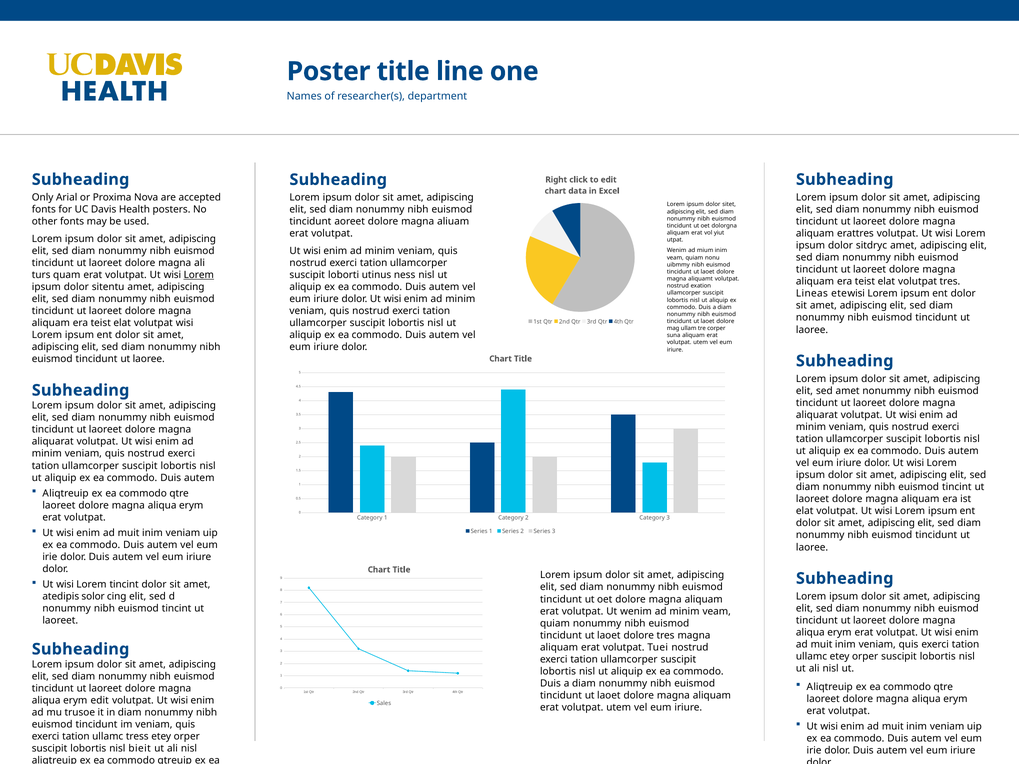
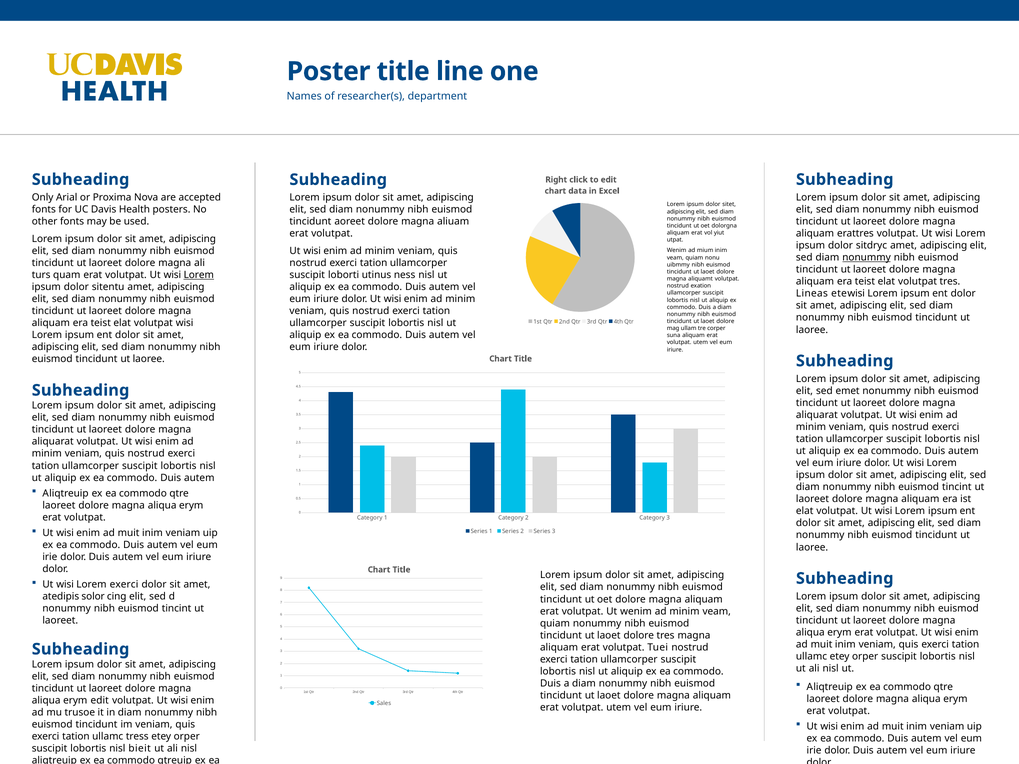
nonummy at (867, 258) underline: none -> present
sed amet: amet -> emet
Lorem tincint: tincint -> exerci
